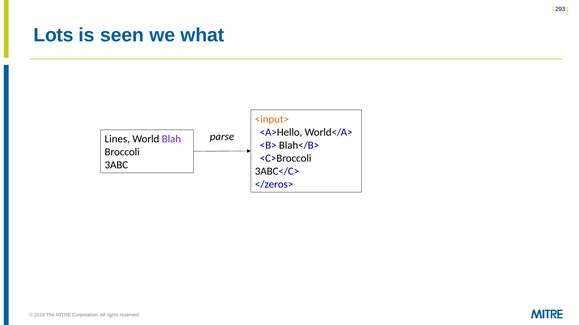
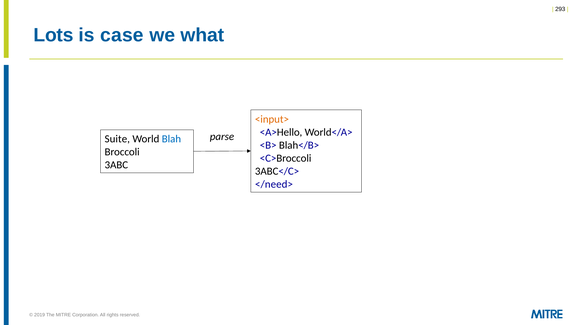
seen: seen -> case
Lines: Lines -> Suite
Blah colour: purple -> blue
</zeros>: </zeros> -> </need>
